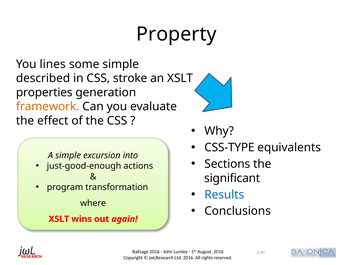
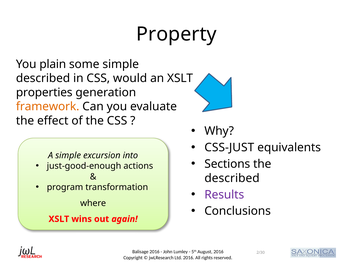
lines: lines -> plain
stroke: stroke -> would
CSS-TYPE: CSS-TYPE -> CSS-JUST
significant at (232, 178): significant -> described
Results colour: blue -> purple
